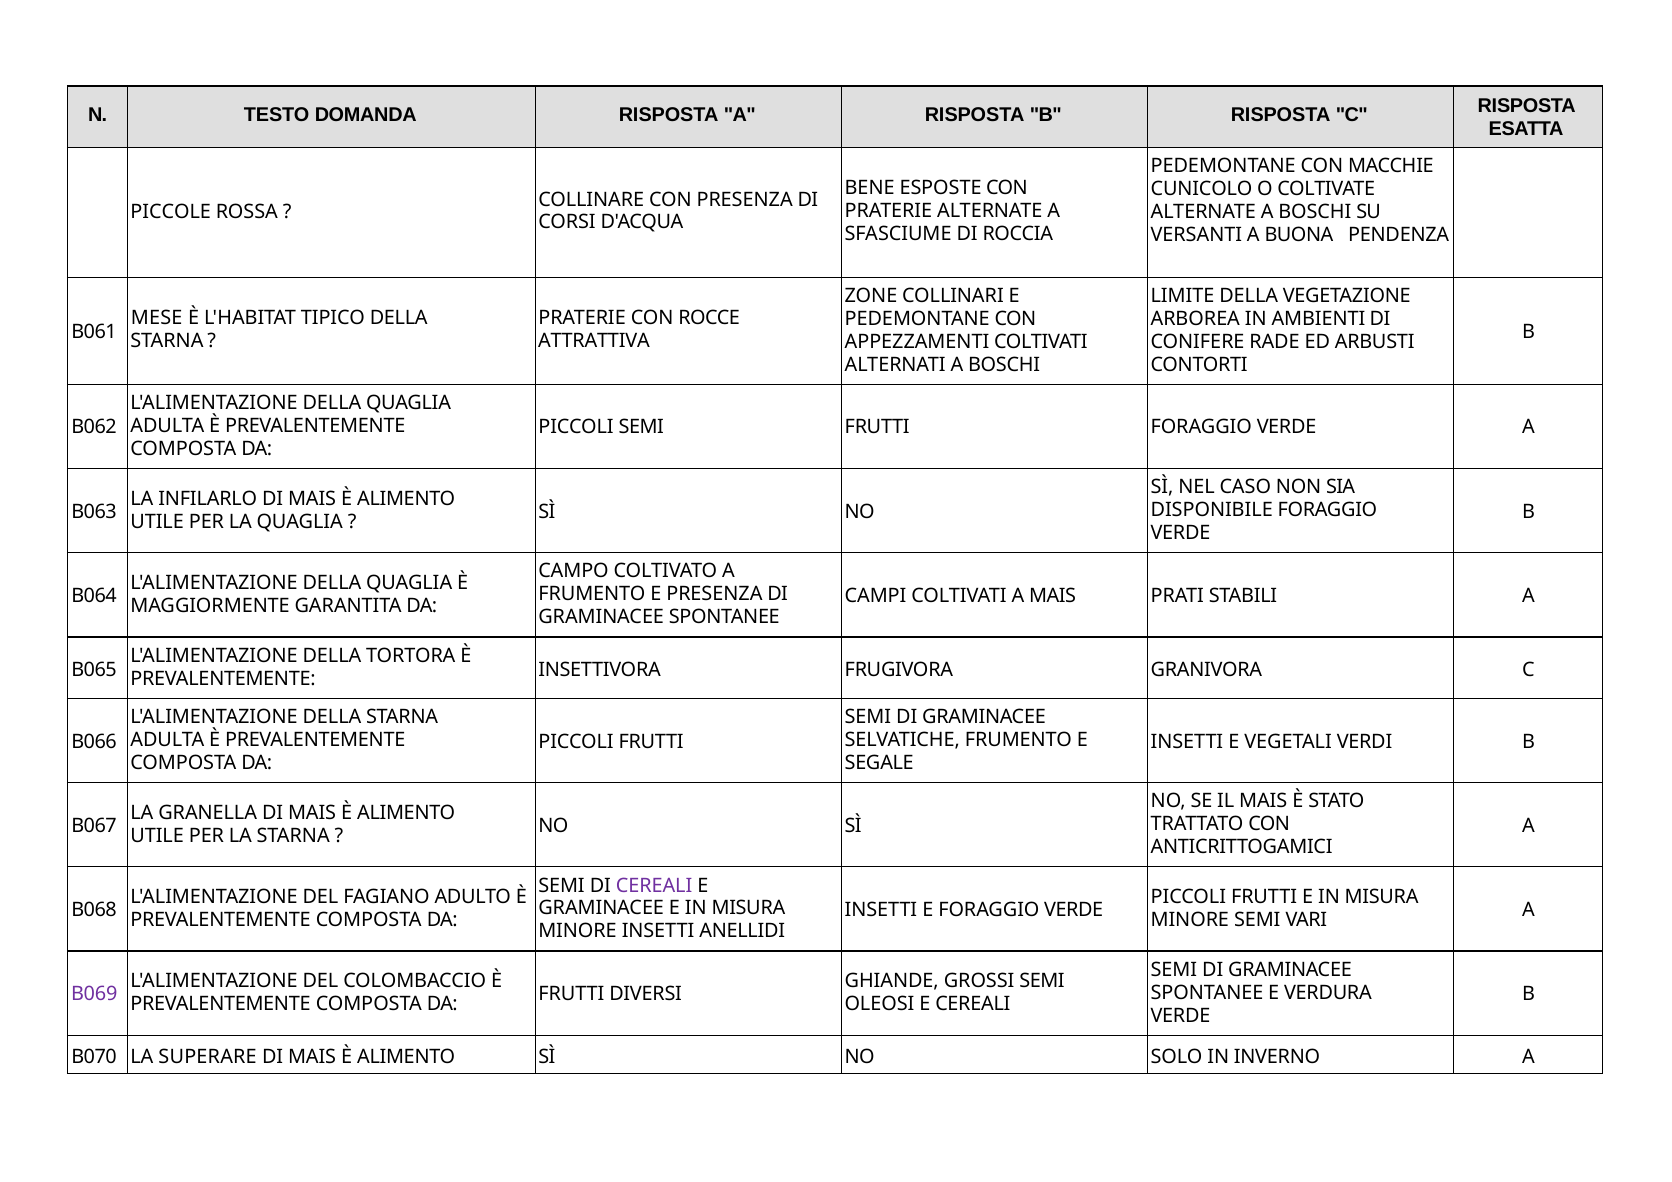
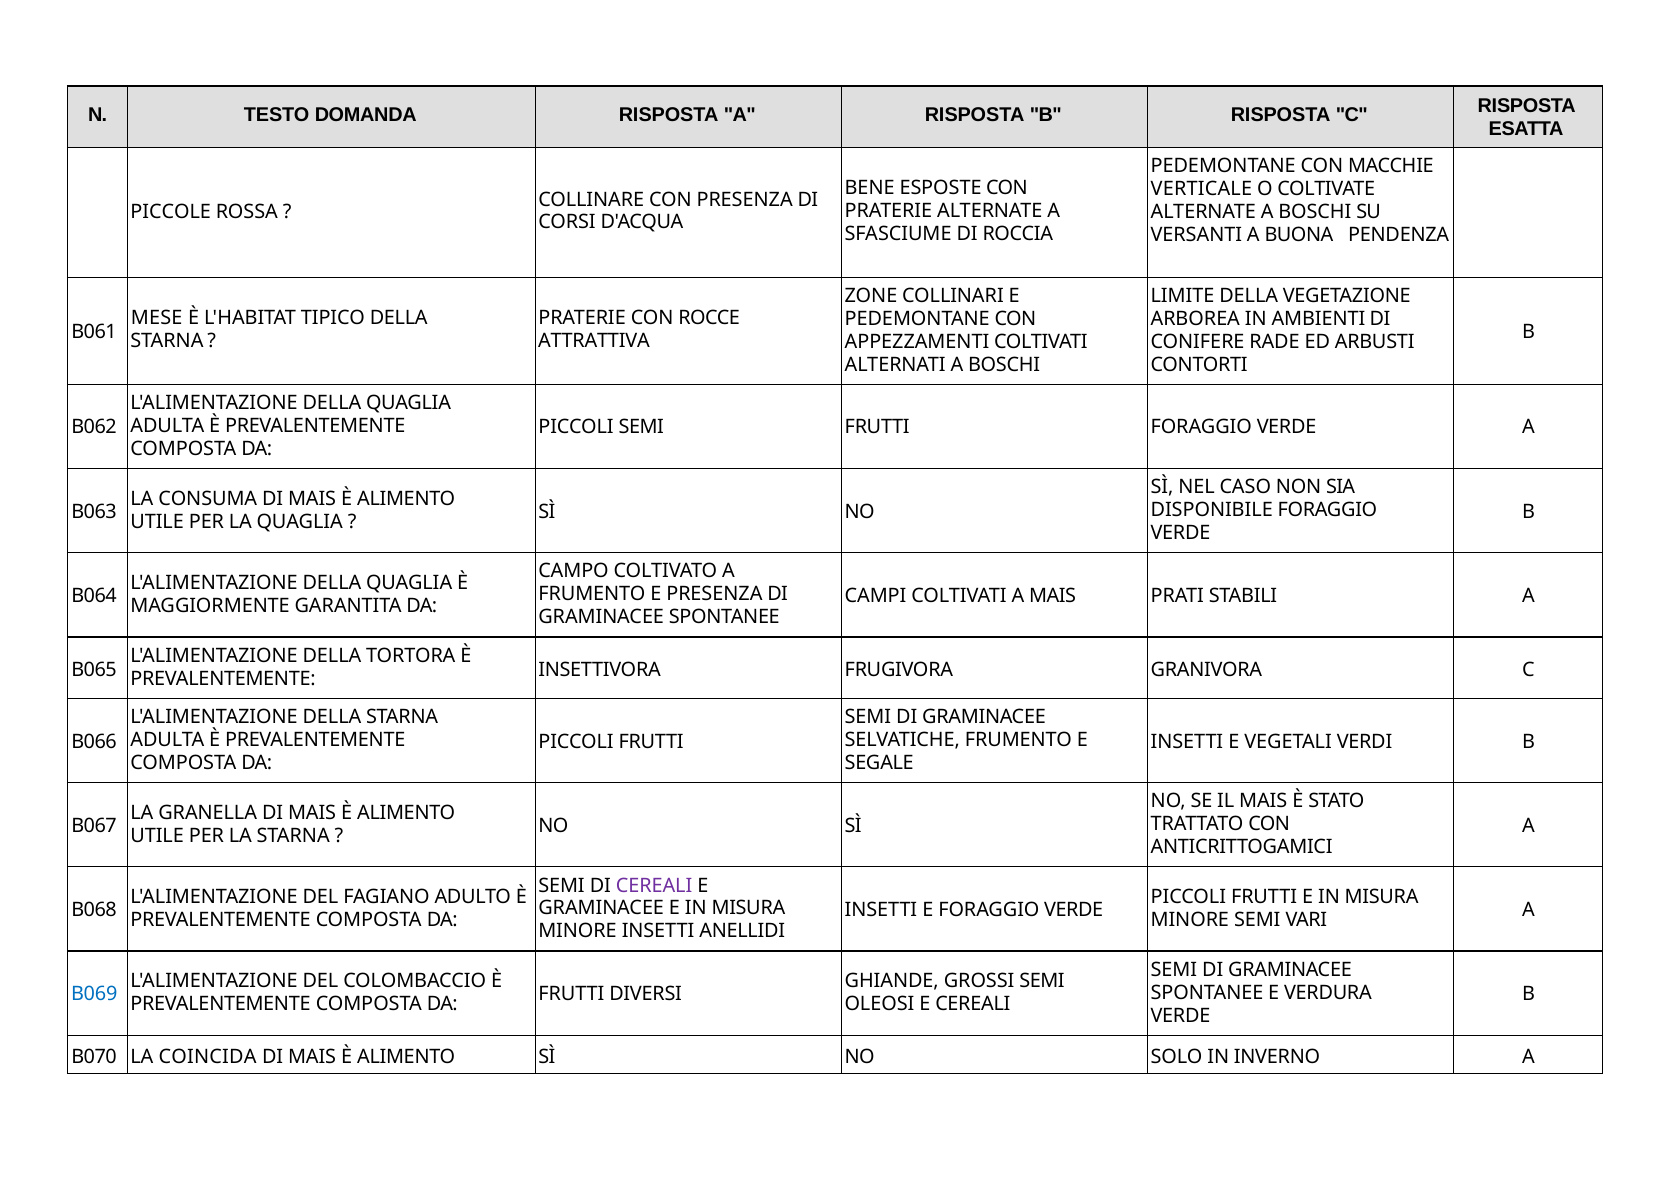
CUNICOLO: CUNICOLO -> VERTICALE
INFILARLO: INFILARLO -> CONSUMA
B069 colour: purple -> blue
SUPERARE: SUPERARE -> COINCIDA
